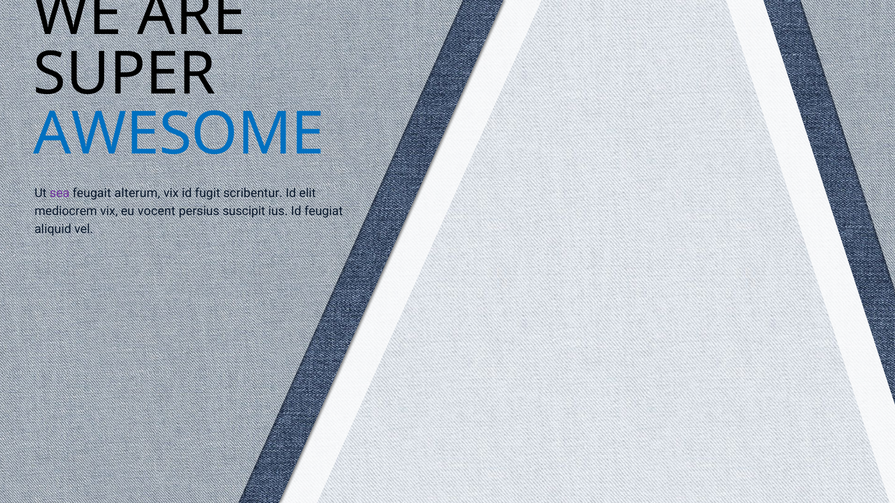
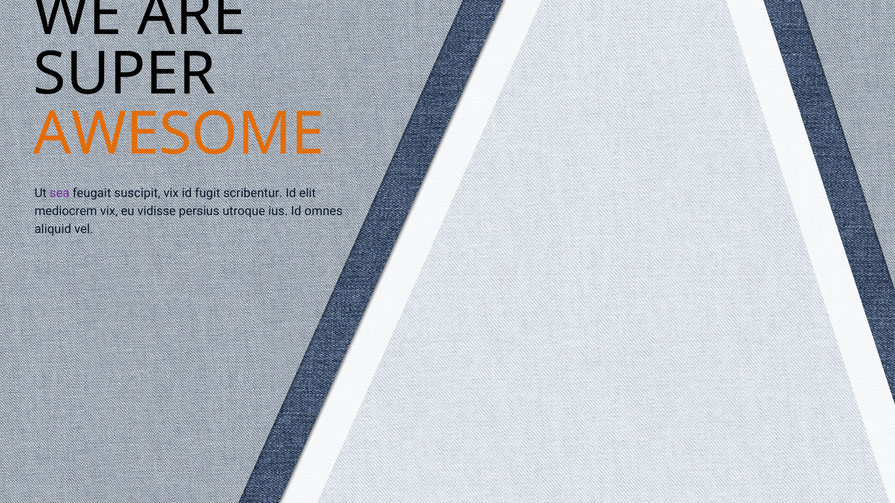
AWESOME colour: blue -> orange
alterum: alterum -> suscipit
vocent: vocent -> vidisse
suscipit: suscipit -> utroque
feugiat: feugiat -> omnes
